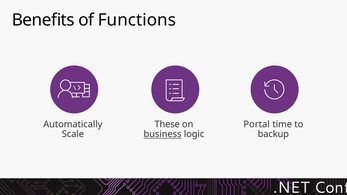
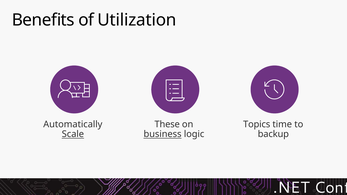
Functions: Functions -> Utilization
Portal: Portal -> Topics
Scale underline: none -> present
